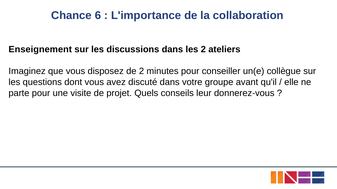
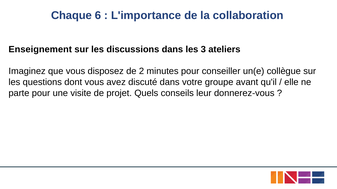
Chance: Chance -> Chaque
les 2: 2 -> 3
